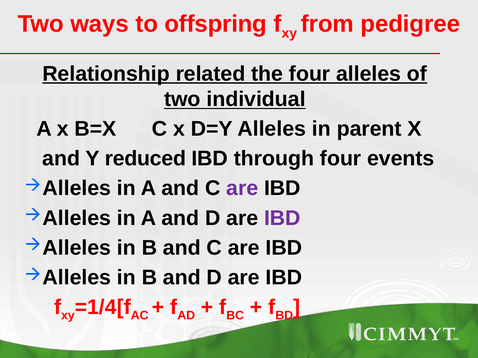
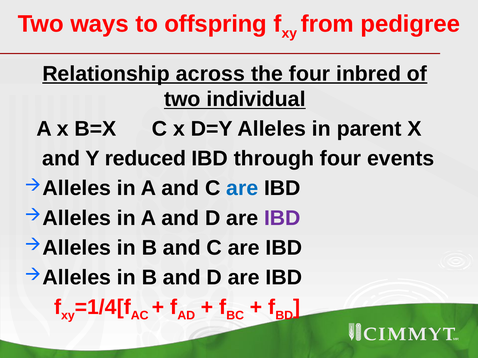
related: related -> across
four alleles: alleles -> inbred
are at (242, 189) colour: purple -> blue
